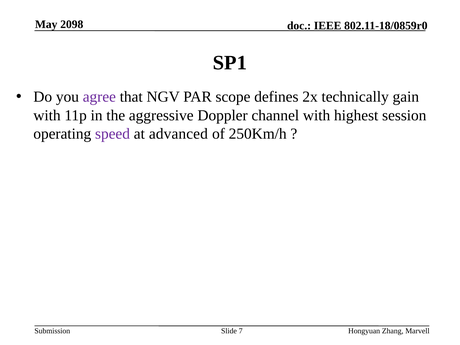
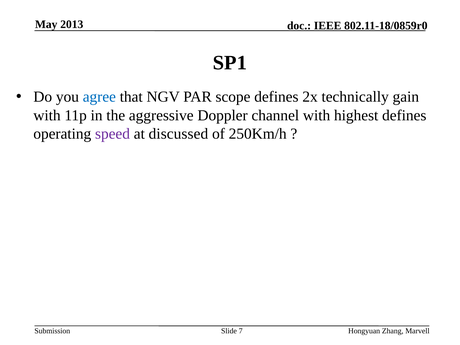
2098: 2098 -> 2013
agree colour: purple -> blue
highest session: session -> defines
advanced: advanced -> discussed
